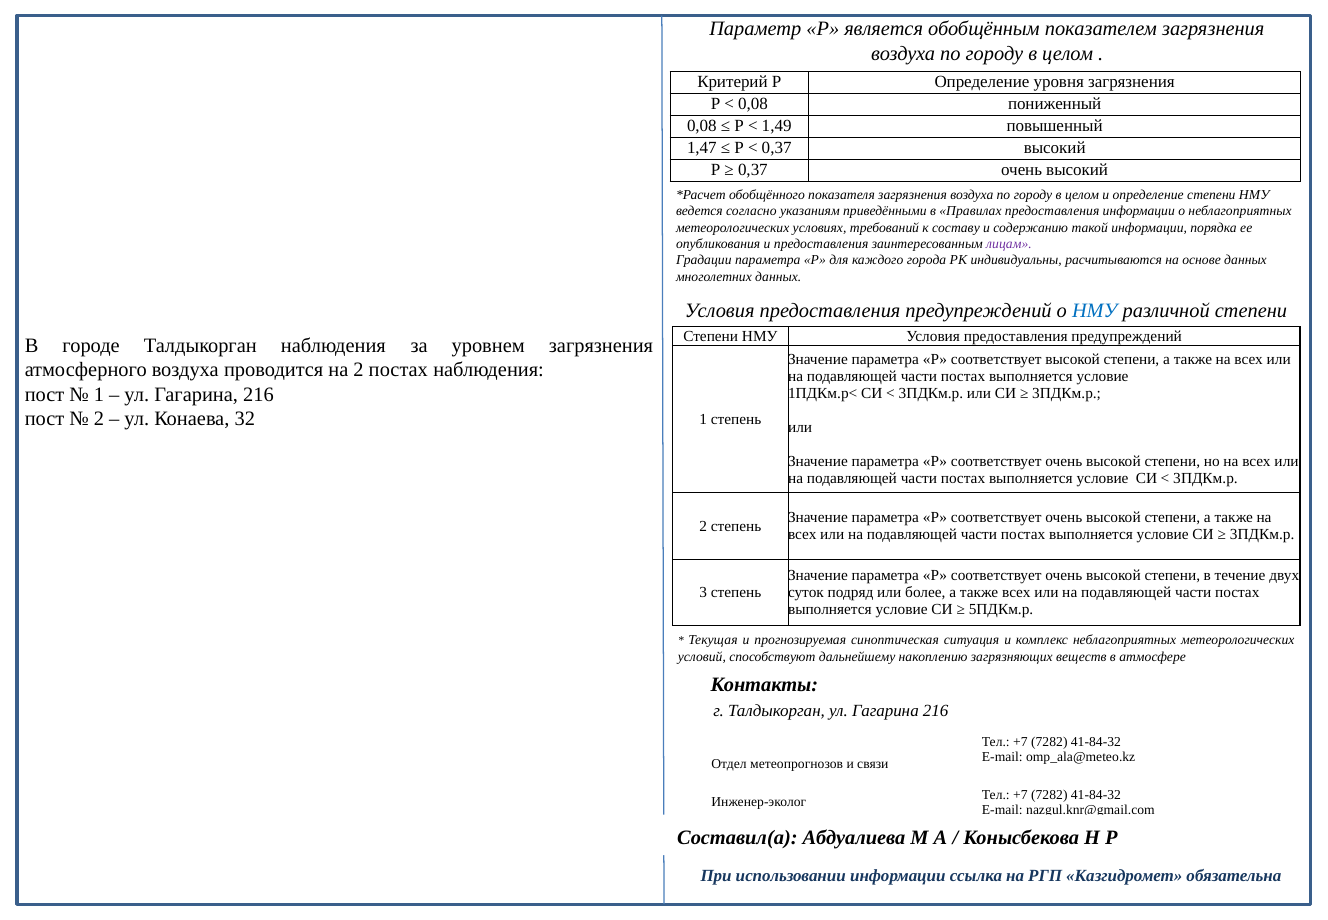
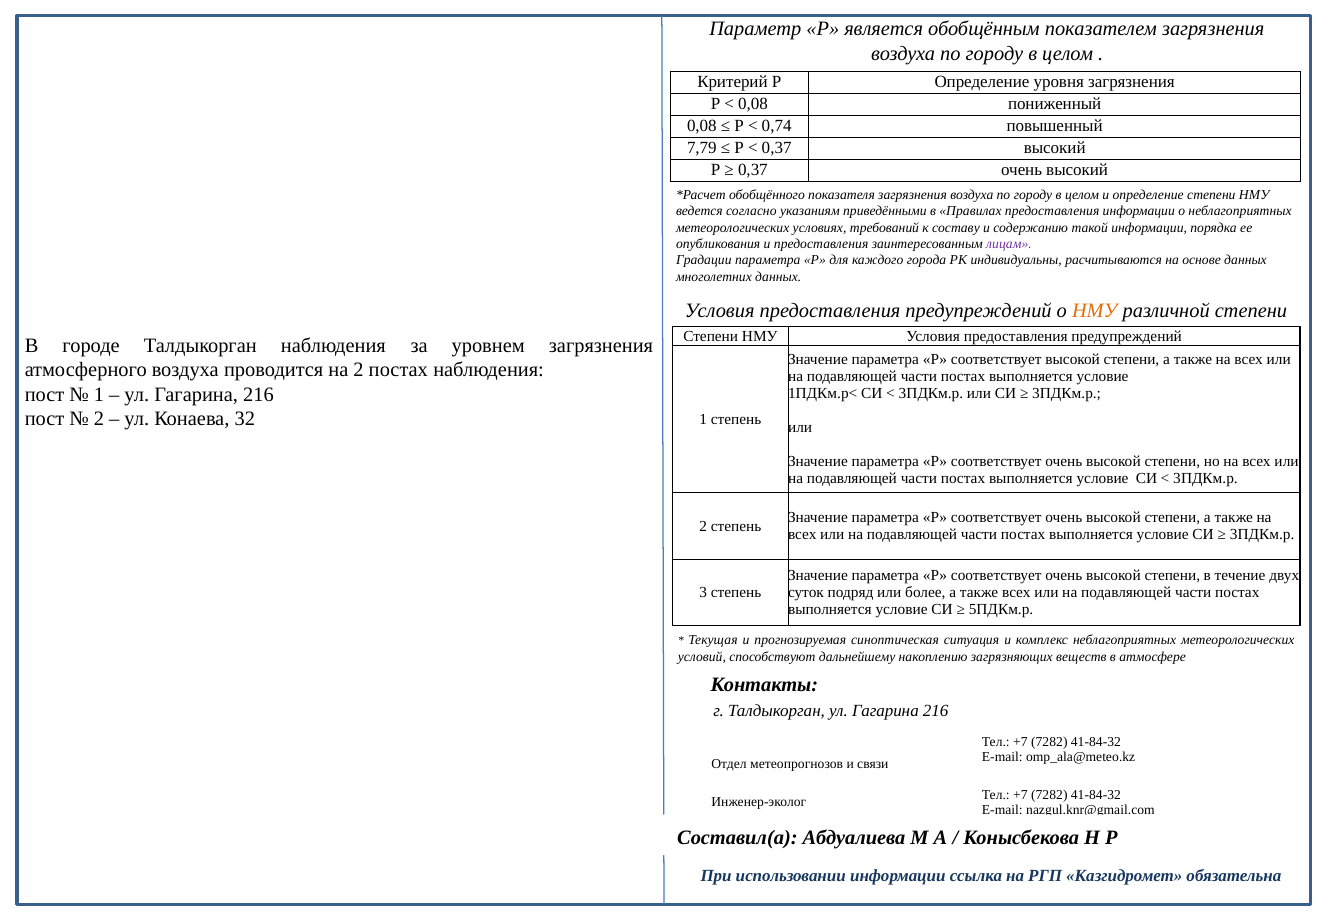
1,49: 1,49 -> 0,74
1,47: 1,47 -> 7,79
НМУ at (1095, 311) colour: blue -> orange
